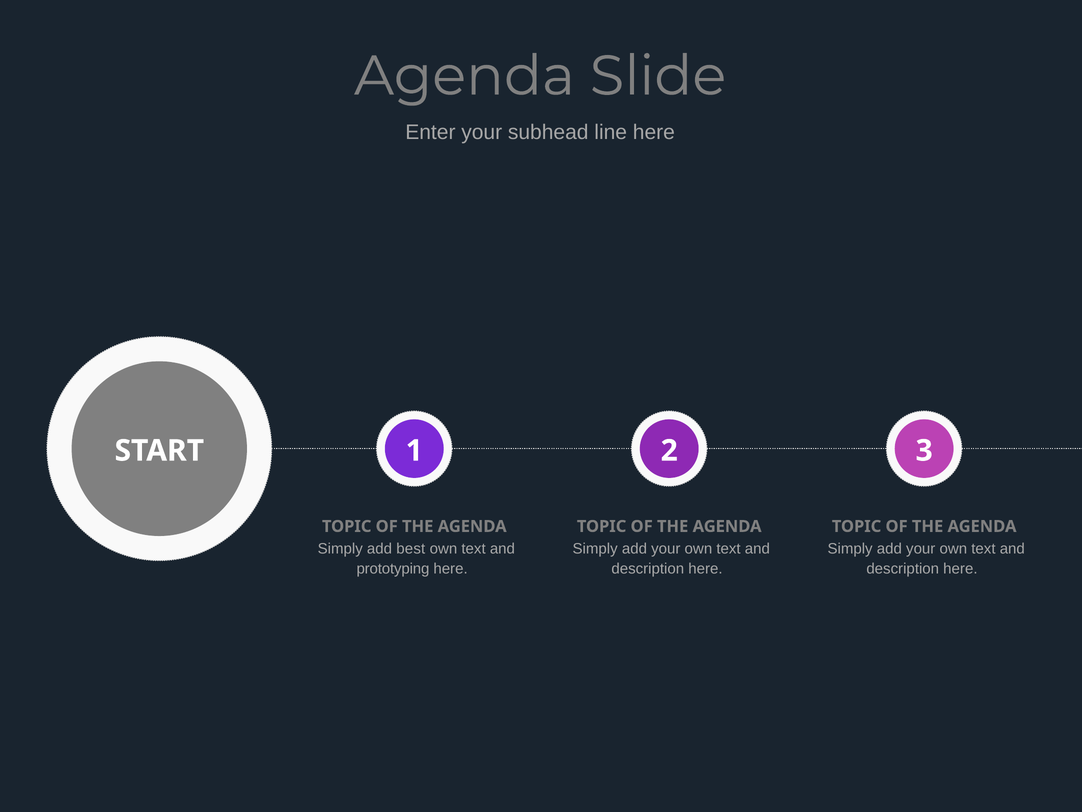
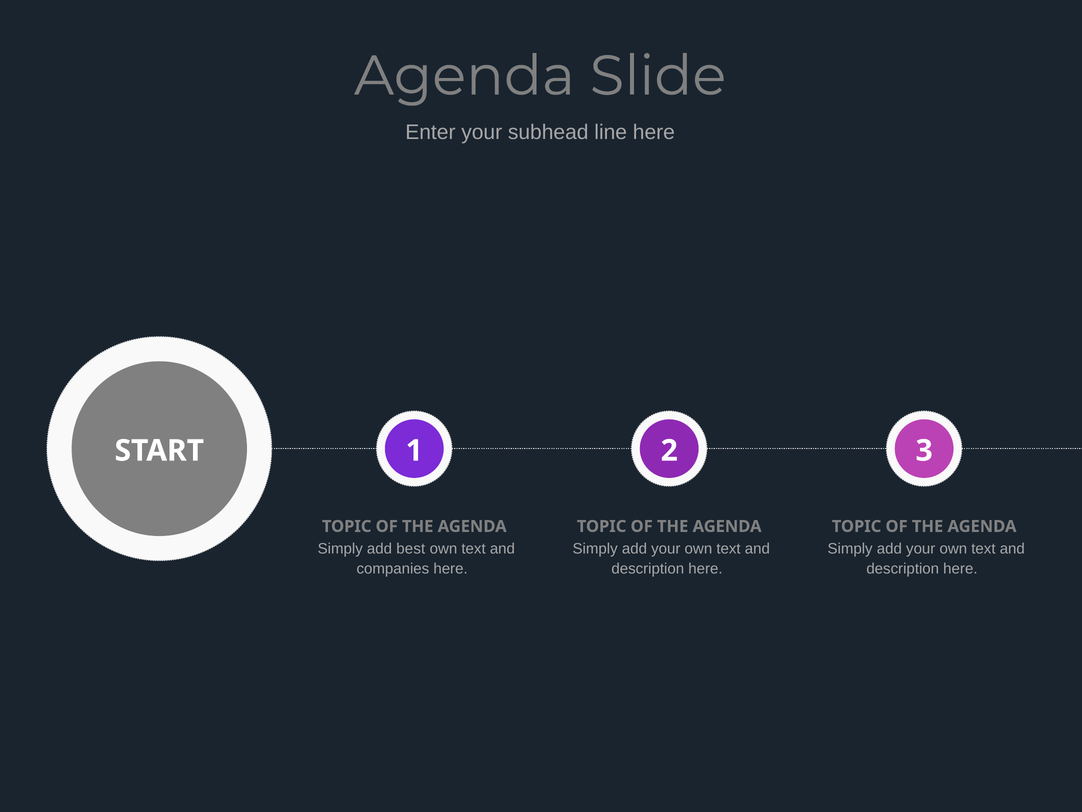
prototyping: prototyping -> companies
